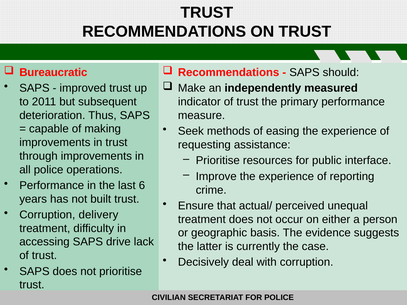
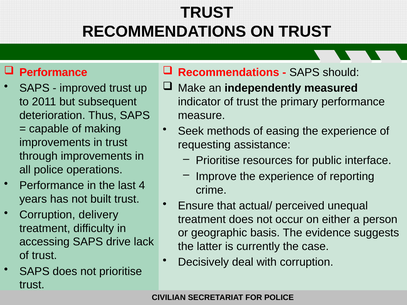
Bureaucratic at (53, 72): Bureaucratic -> Performance
6: 6 -> 4
